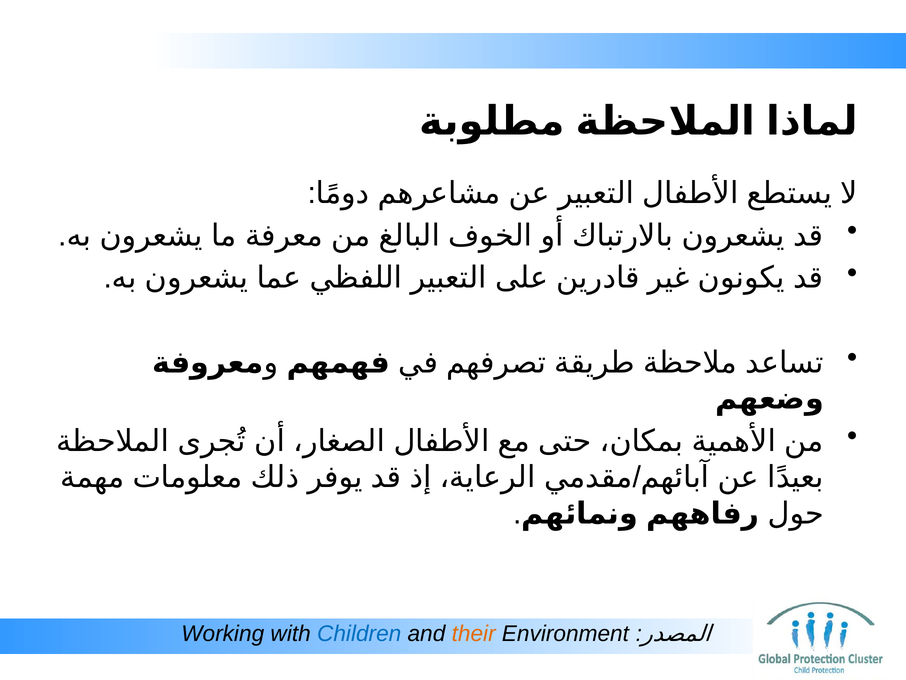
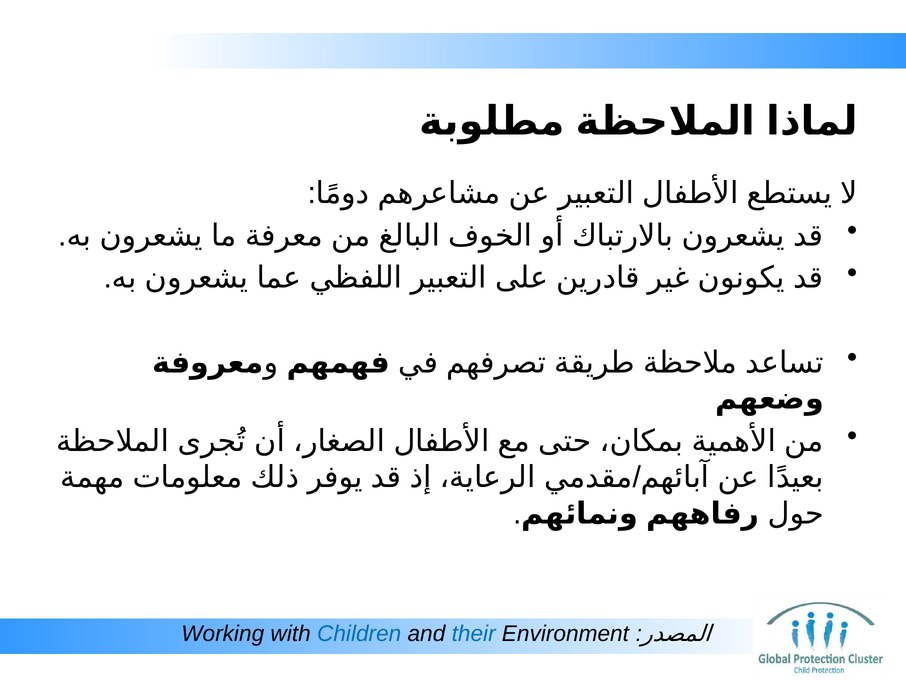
their colour: orange -> blue
